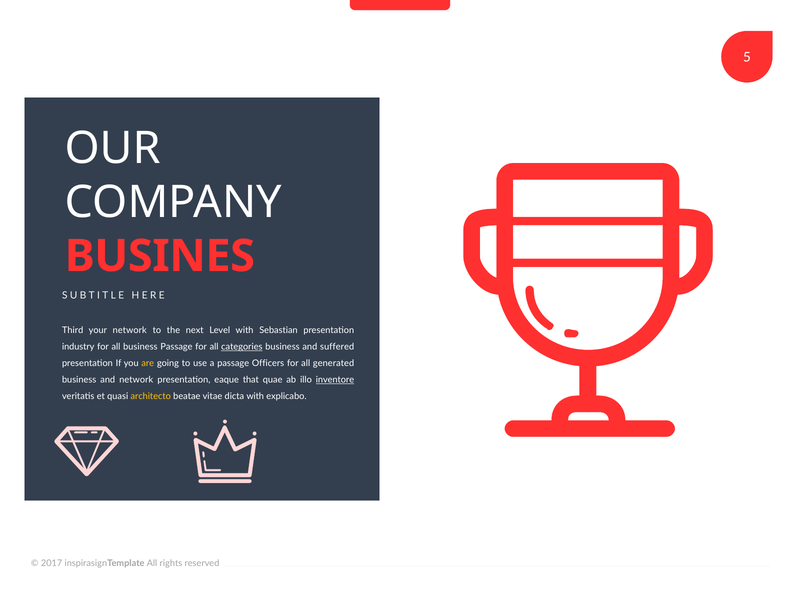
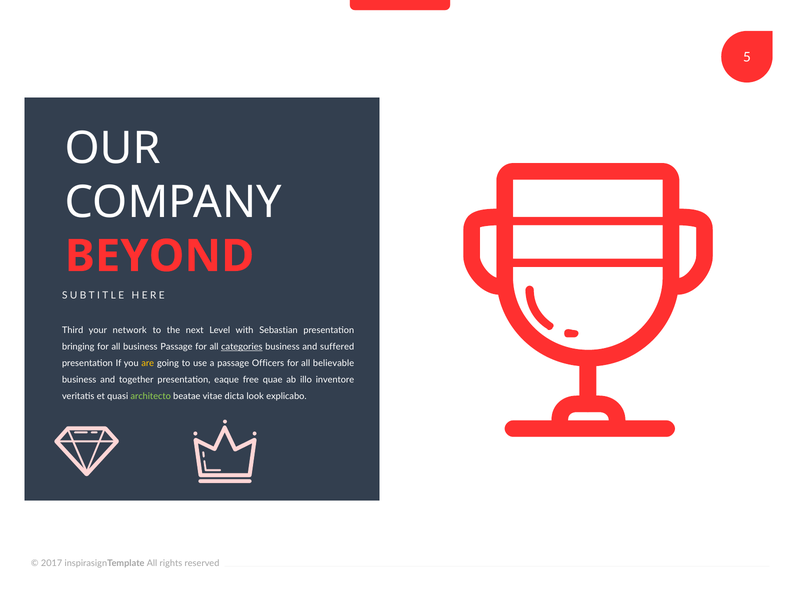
BUSINES: BUSINES -> BEYOND
industry: industry -> bringing
generated: generated -> believable
and network: network -> together
that: that -> free
inventore underline: present -> none
architecto colour: yellow -> light green
dicta with: with -> look
